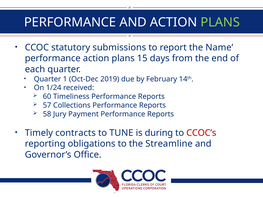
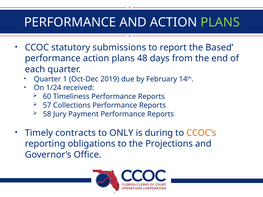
Name: Name -> Based
15: 15 -> 48
TUNE: TUNE -> ONLY
CCOC’s colour: red -> orange
Streamline: Streamline -> Projections
